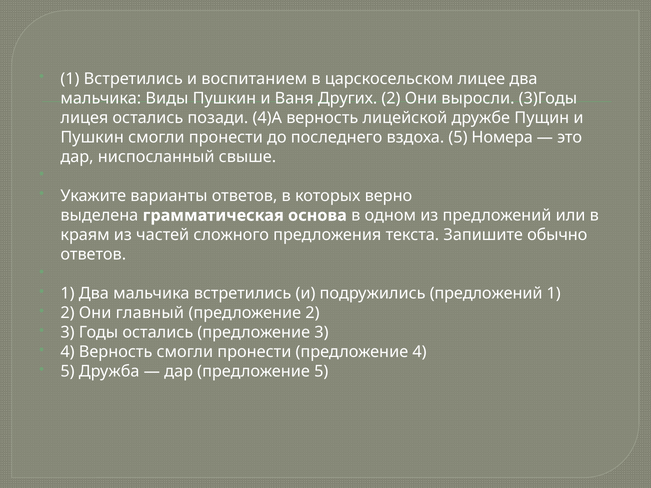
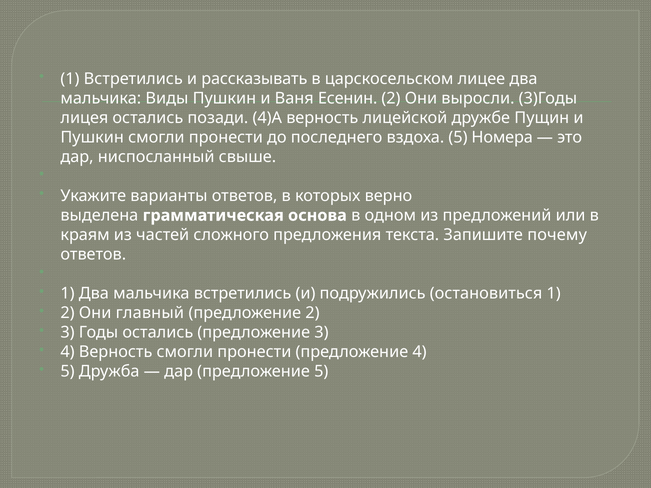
воспитанием: воспитанием -> рассказывать
Других: Других -> Есенин
обычно: обычно -> почему
подружились предложений: предложений -> остановиться
